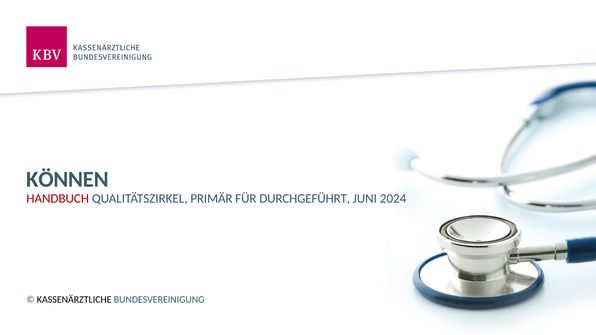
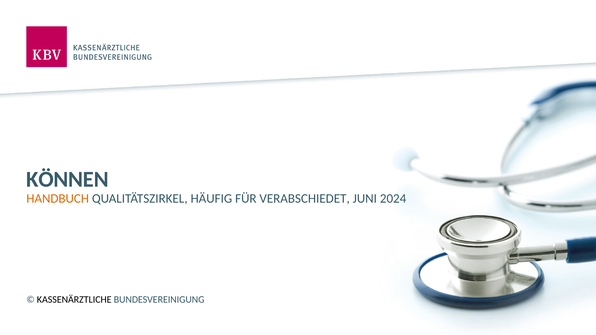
HANDBUCH colour: red -> orange
PRIMÄR: PRIMÄR -> HÄUFIG
DURCHGEFÜHRT: DURCHGEFÜHRT -> VERABSCHIEDET
